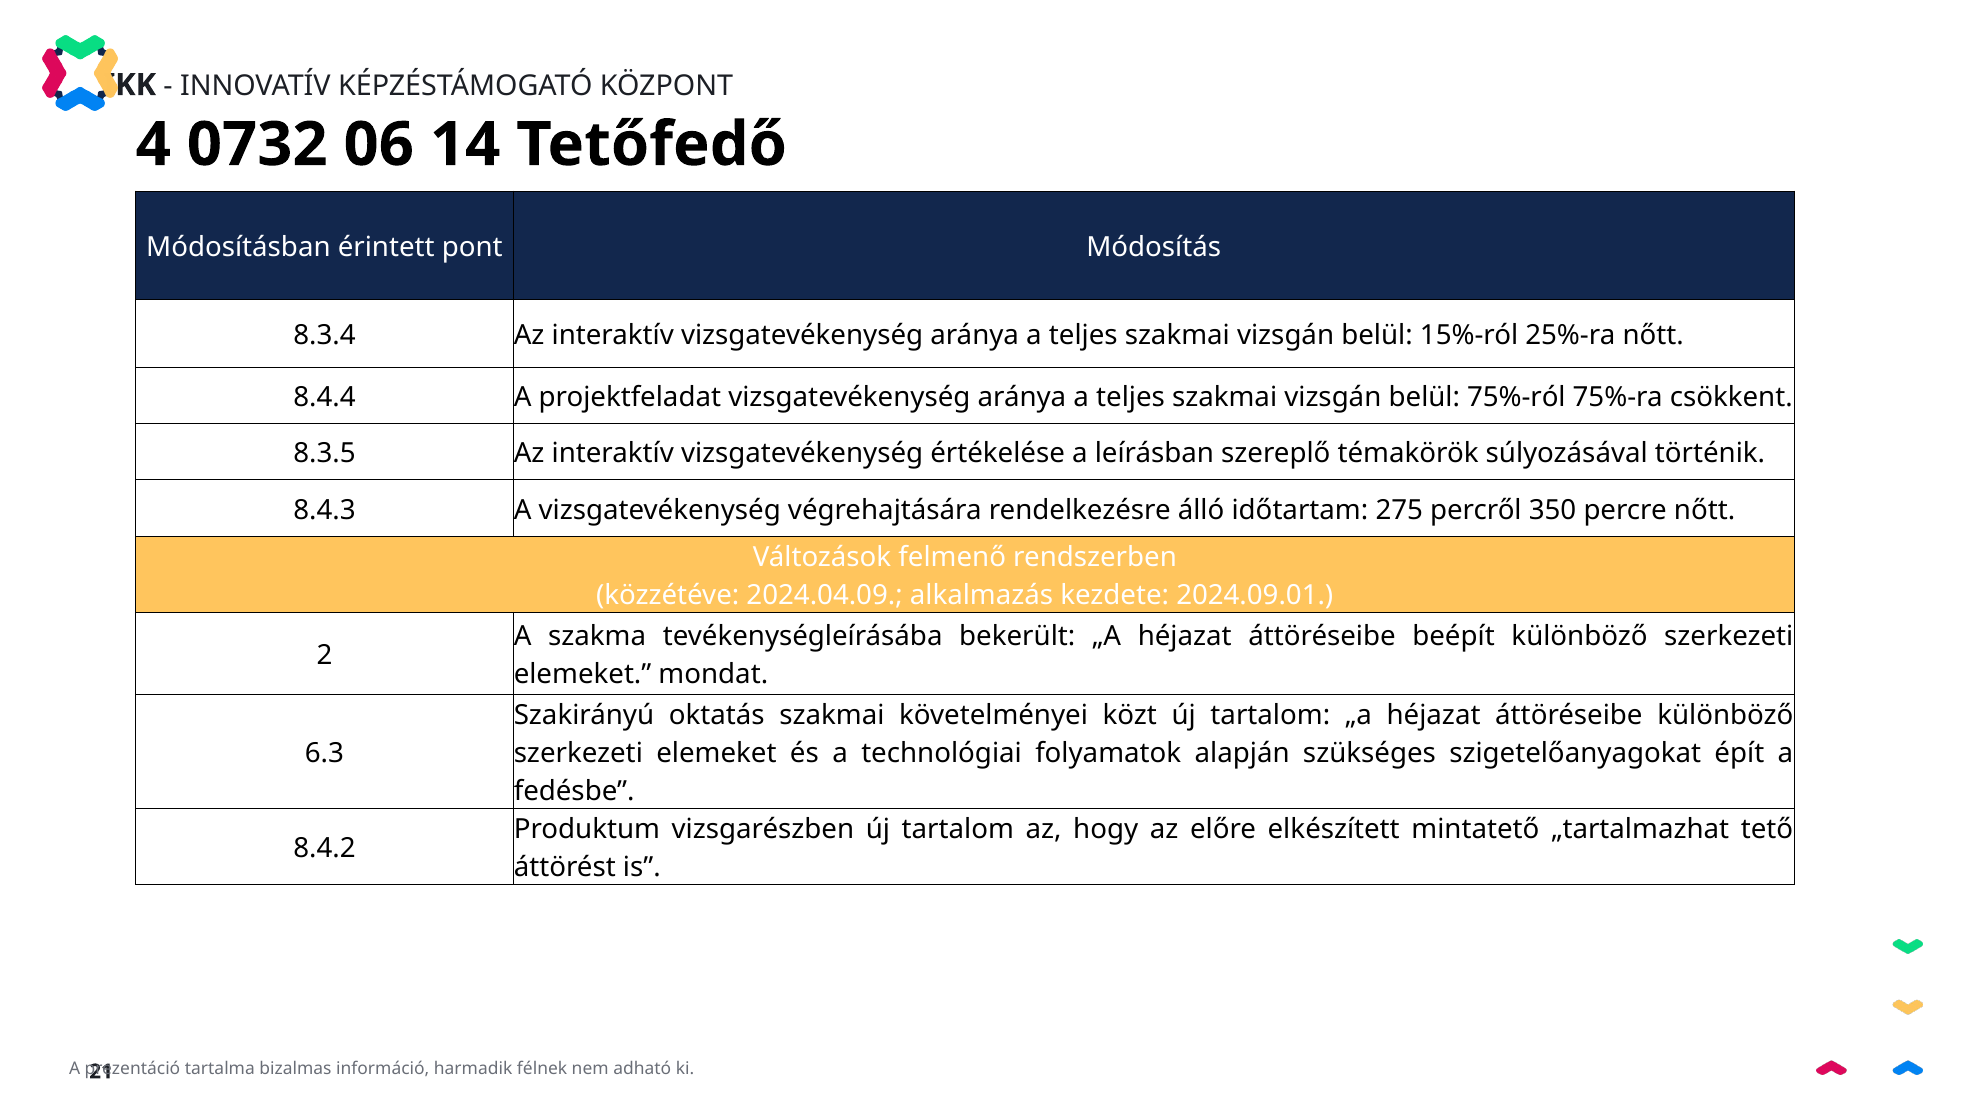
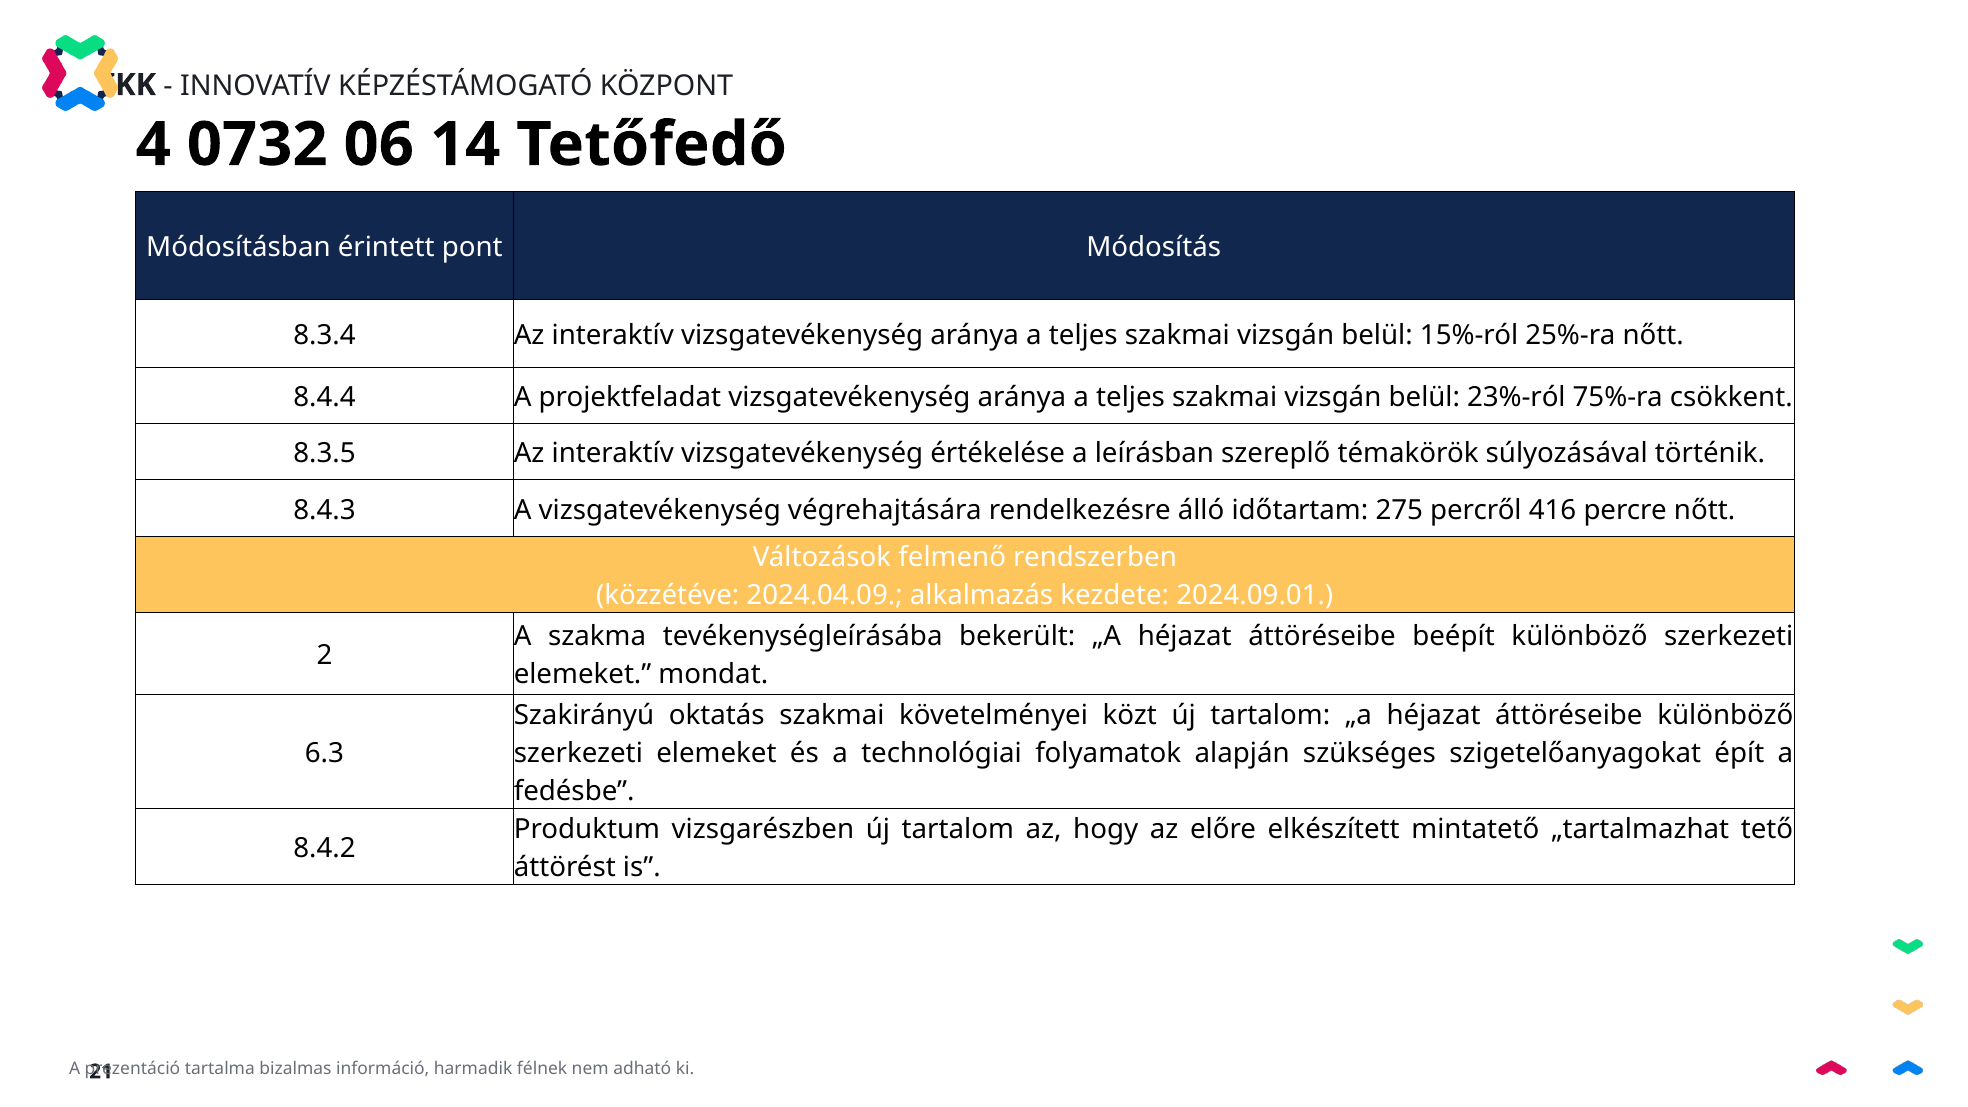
75%-ról: 75%-ról -> 23%-ról
350: 350 -> 416
